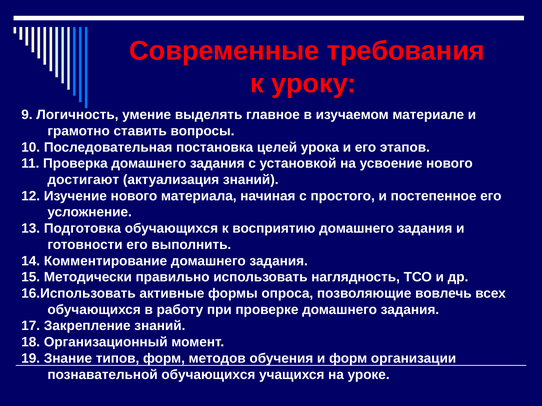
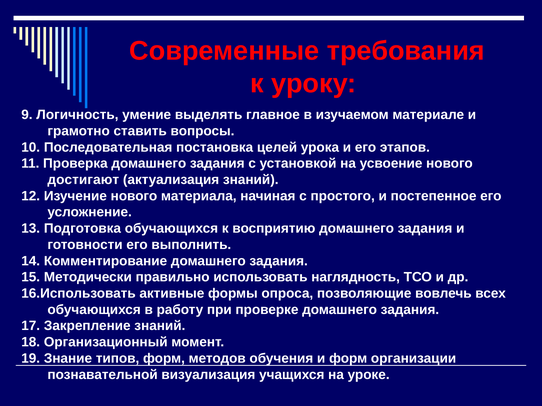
познавательной обучающихся: обучающихся -> визуализация
